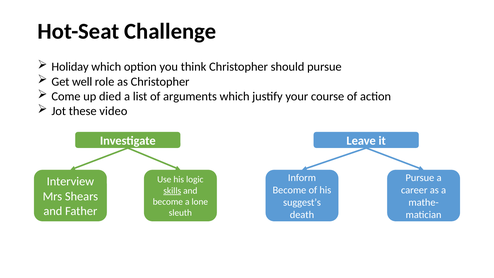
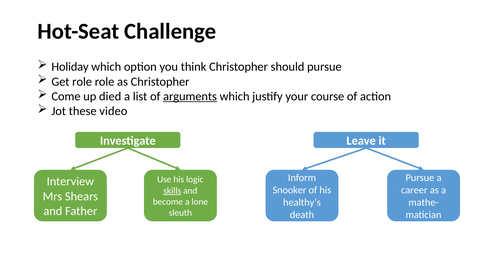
Get well: well -> role
arguments underline: none -> present
Become at (289, 190): Become -> Snooker
suggest’s: suggest’s -> healthy’s
